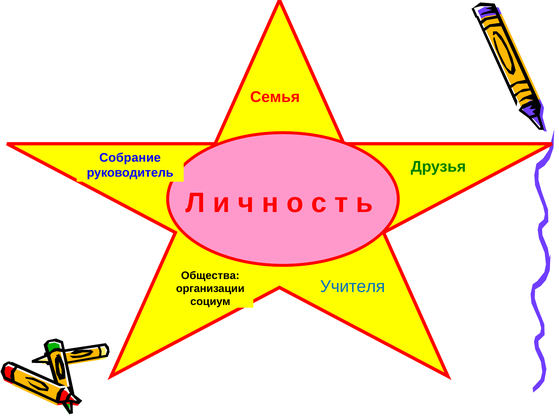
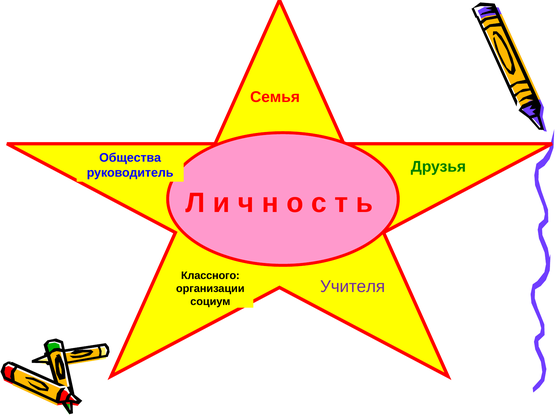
Собрание: Собрание -> Общества
Общества: Общества -> Классного
Учителя colour: blue -> purple
